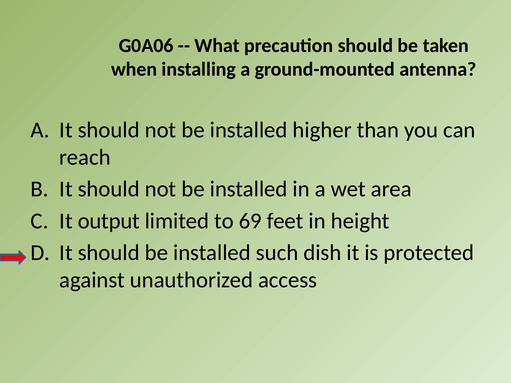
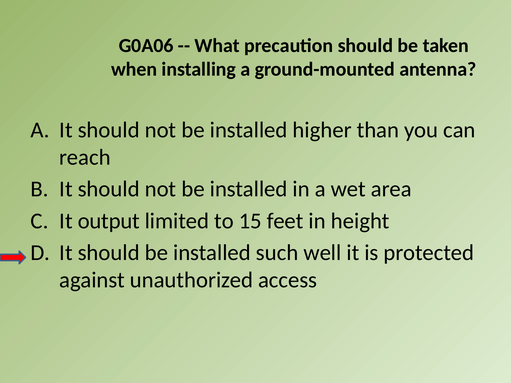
69: 69 -> 15
dish: dish -> well
